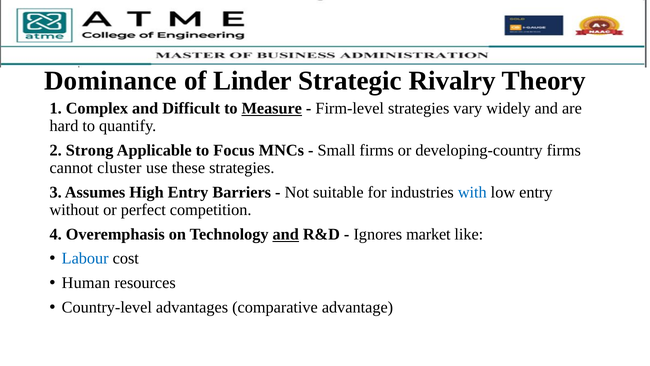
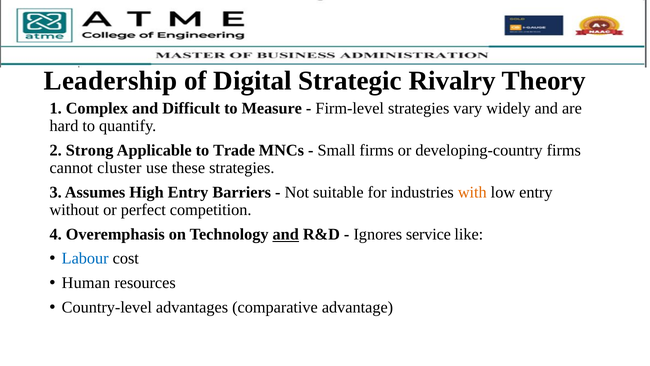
Dominance: Dominance -> Leadership
Linder: Linder -> Digital
Measure underline: present -> none
Focus: Focus -> Trade
with colour: blue -> orange
market: market -> service
